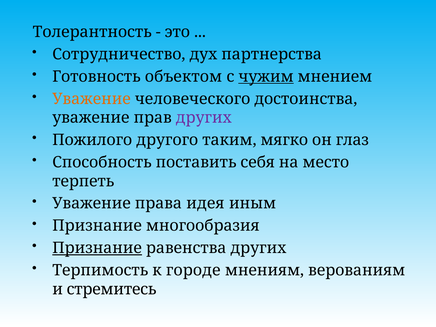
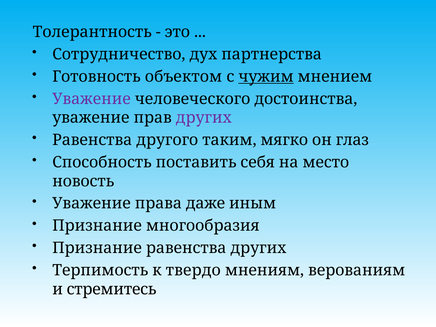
Уважение at (92, 99) colour: orange -> purple
Пожилого at (92, 140): Пожилого -> Равенства
терпеть: терпеть -> новость
идея: идея -> даже
Признание at (97, 248) underline: present -> none
городе: городе -> твердо
